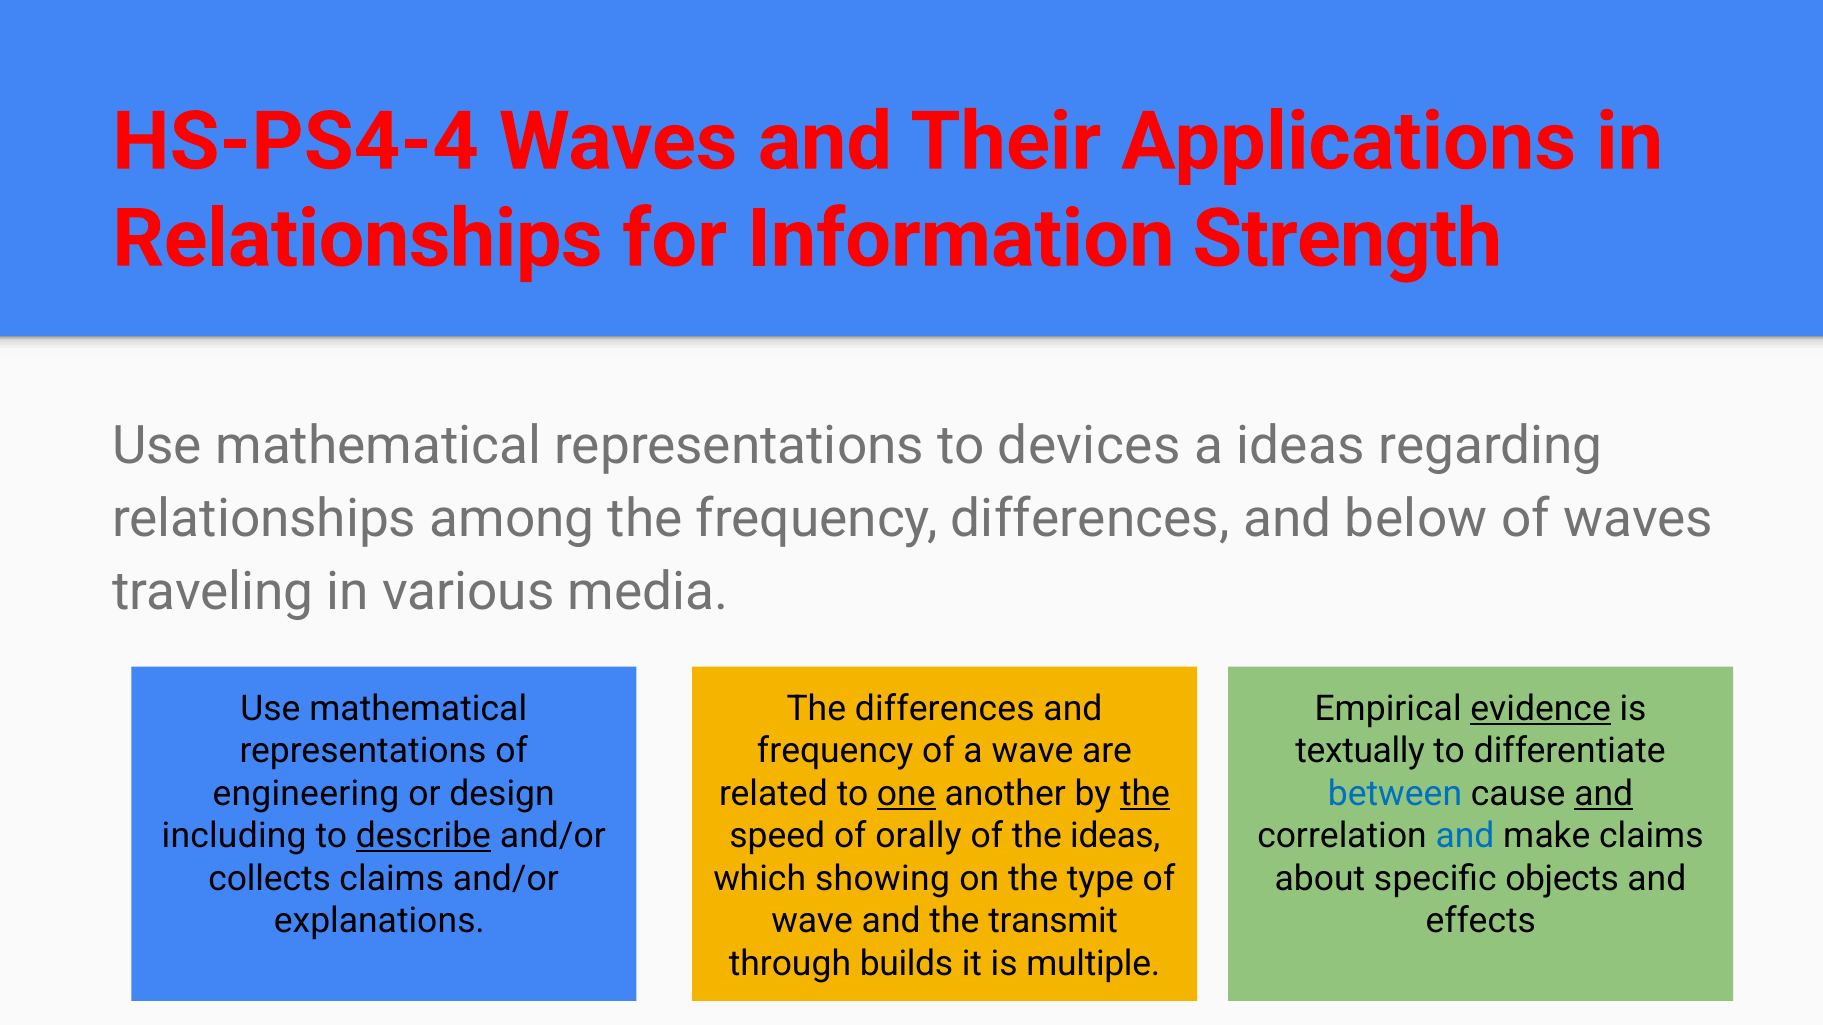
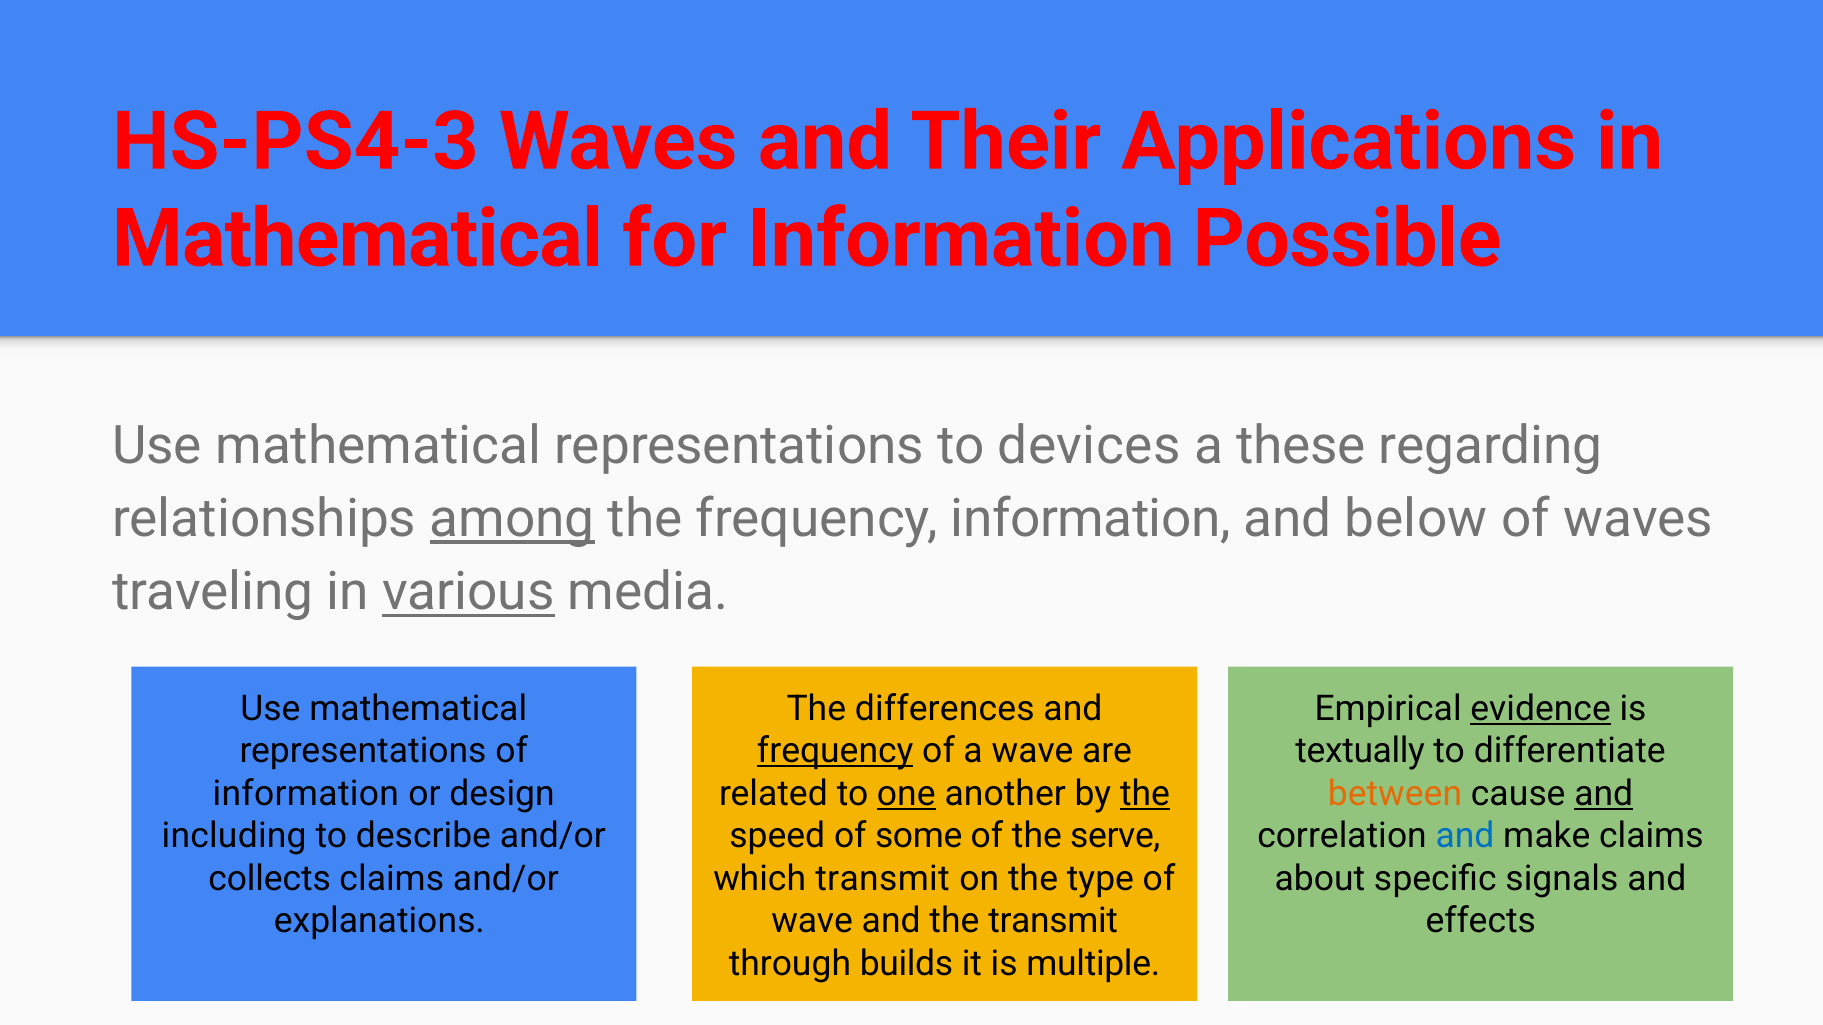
HS-PS4-4: HS-PS4-4 -> HS-PS4-3
Relationships at (357, 239): Relationships -> Mathematical
Strength: Strength -> Possible
a ideas: ideas -> these
among underline: none -> present
frequency differences: differences -> information
various underline: none -> present
frequency at (835, 751) underline: none -> present
engineering at (306, 794): engineering -> information
between colour: blue -> orange
describe underline: present -> none
orally: orally -> some
the ideas: ideas -> serve
which showing: showing -> transmit
objects: objects -> signals
